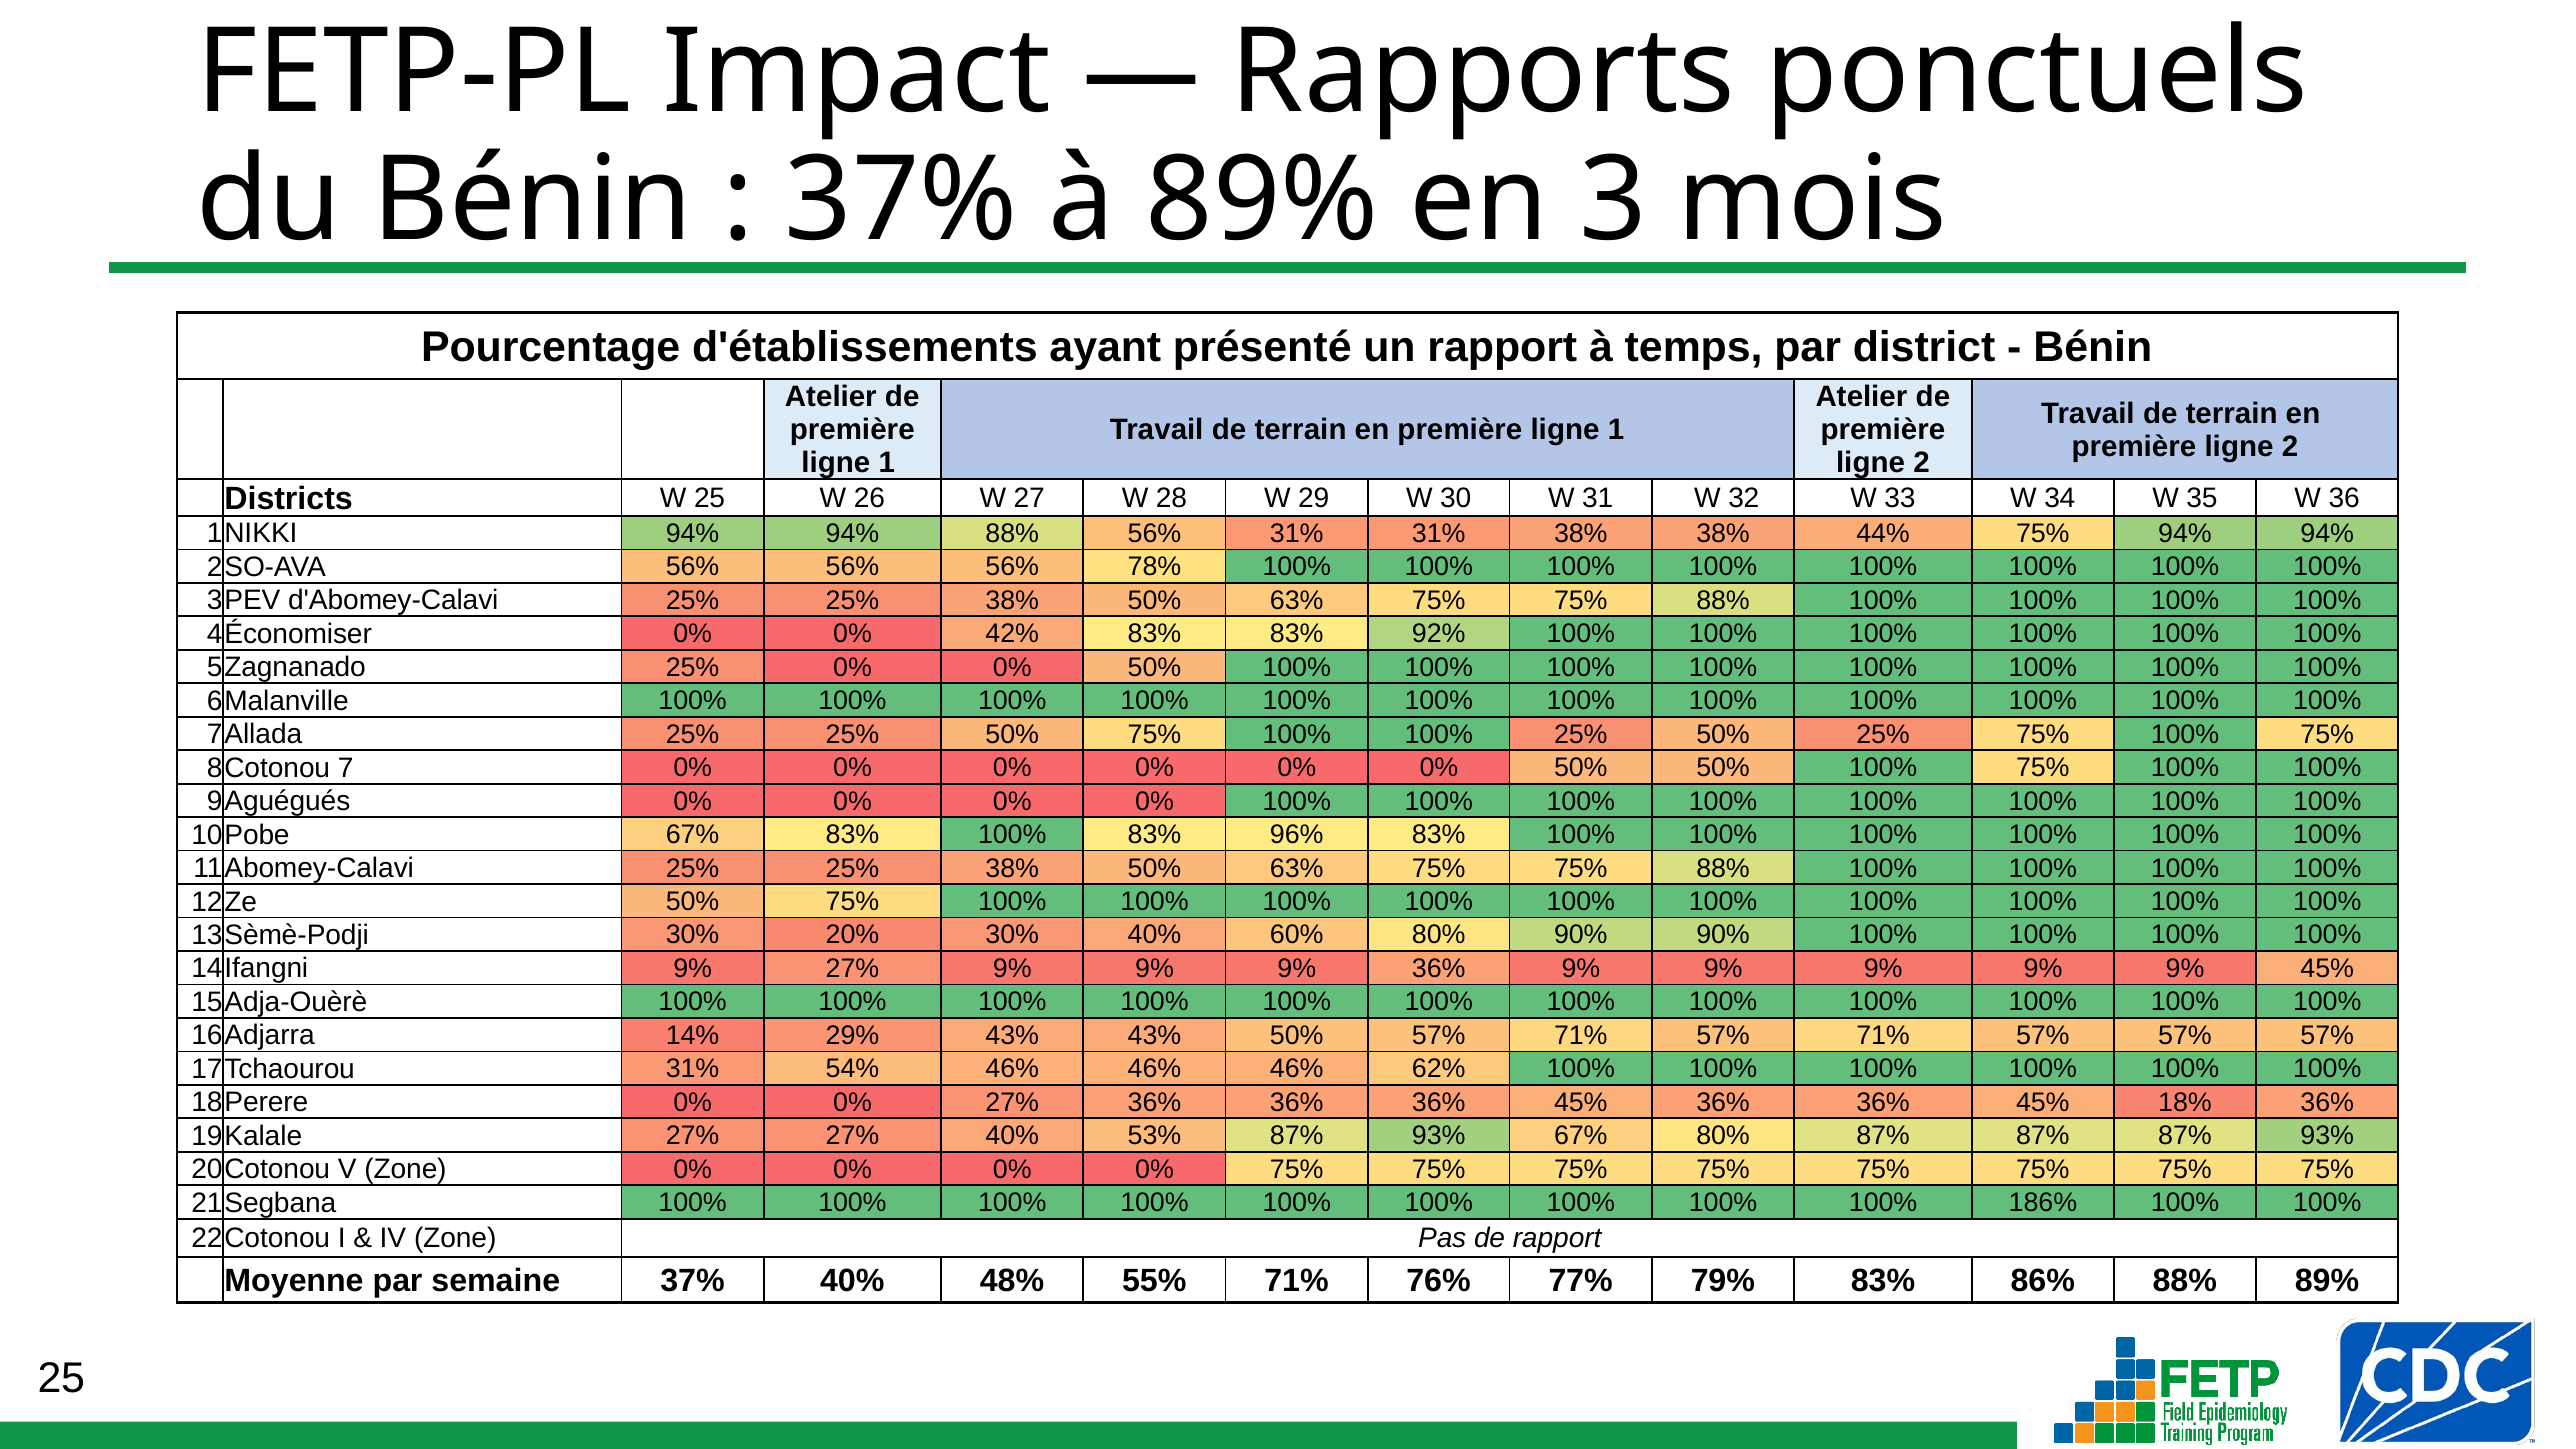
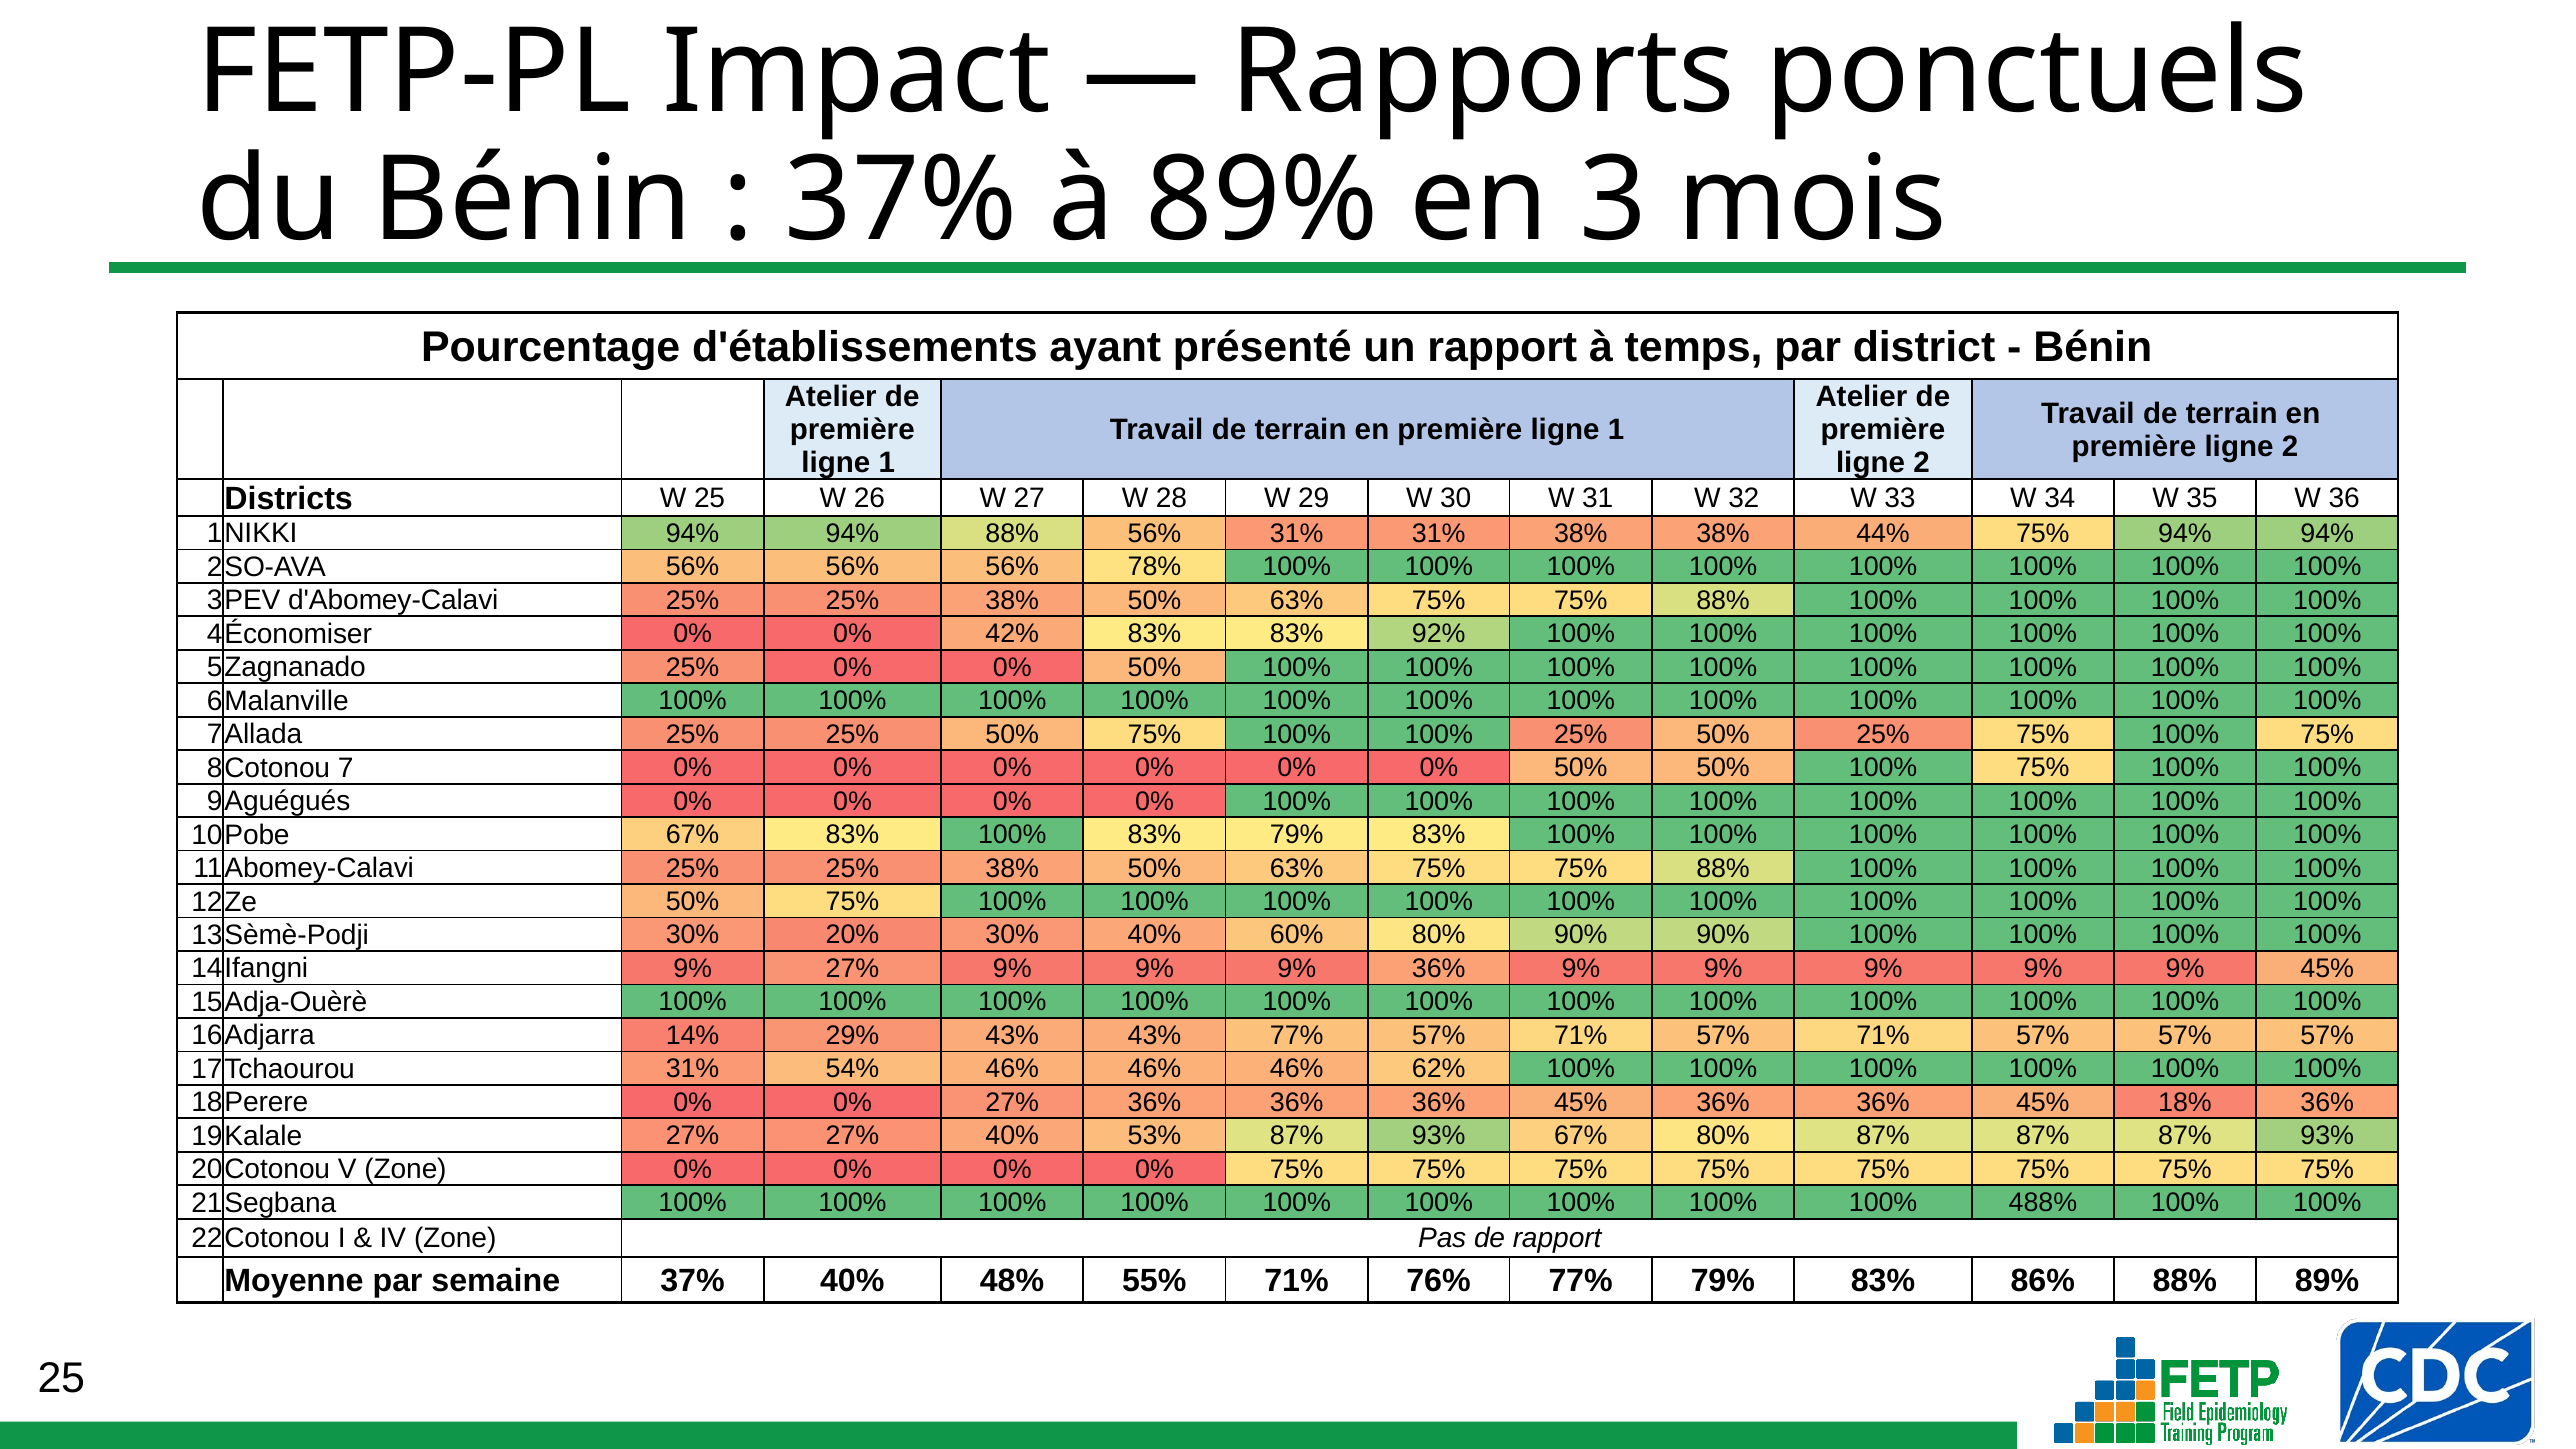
83% 96%: 96% -> 79%
43% 50%: 50% -> 77%
186%: 186% -> 488%
